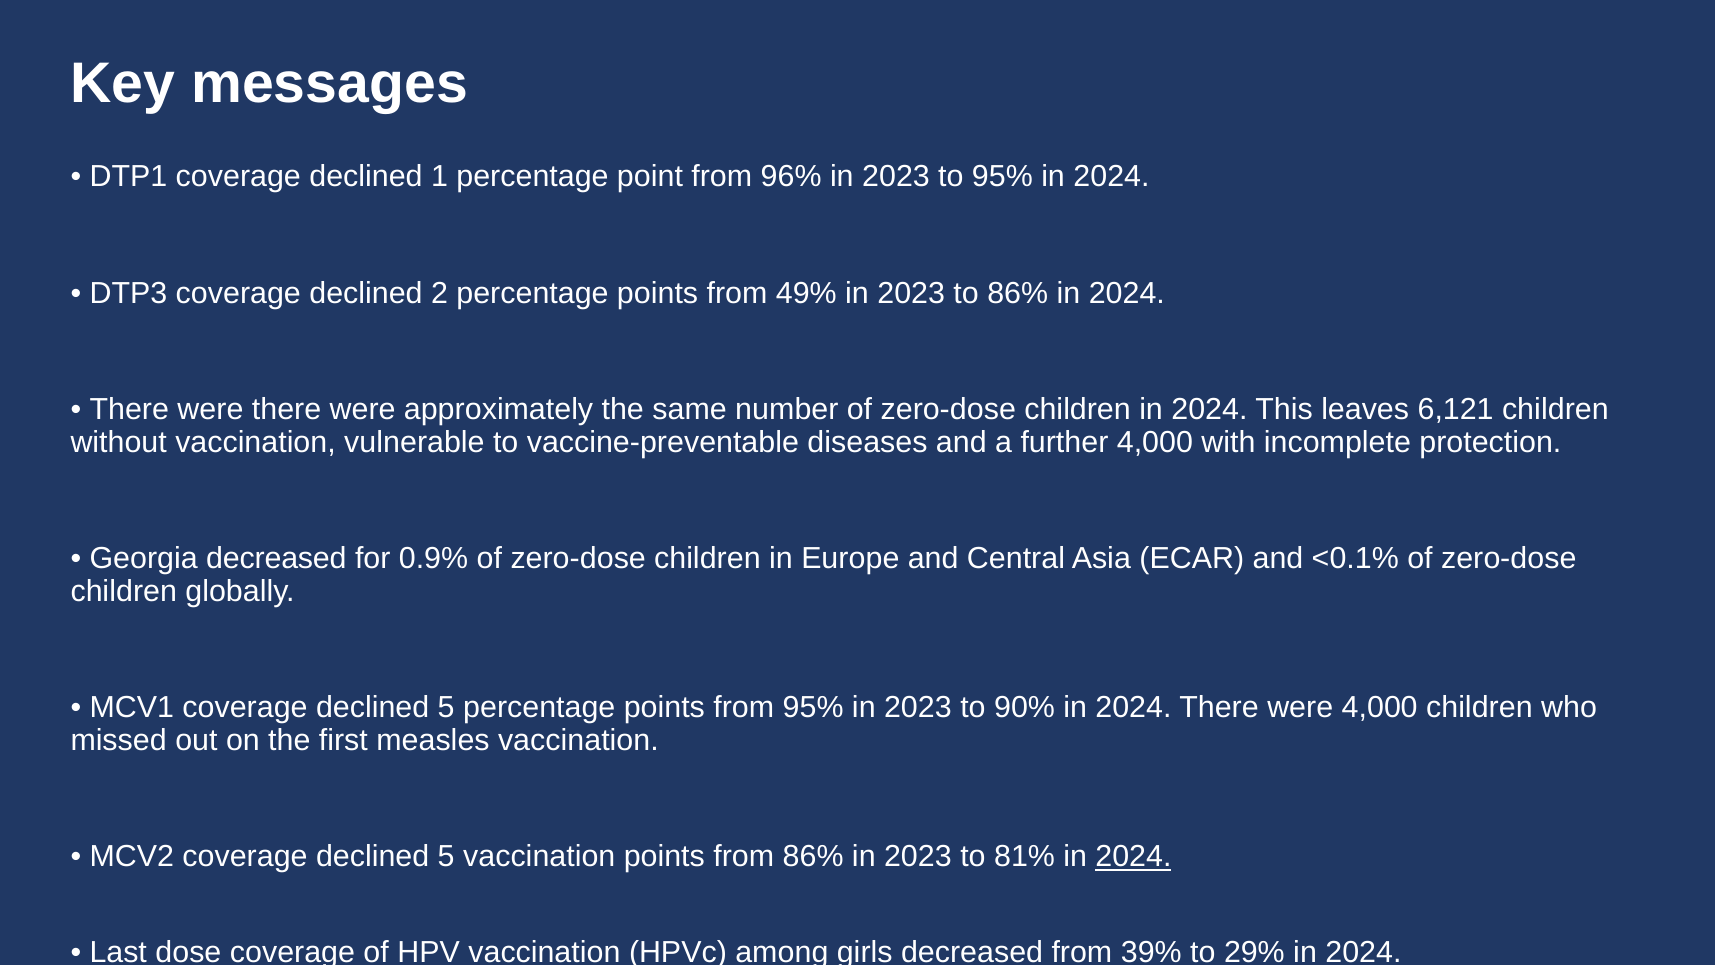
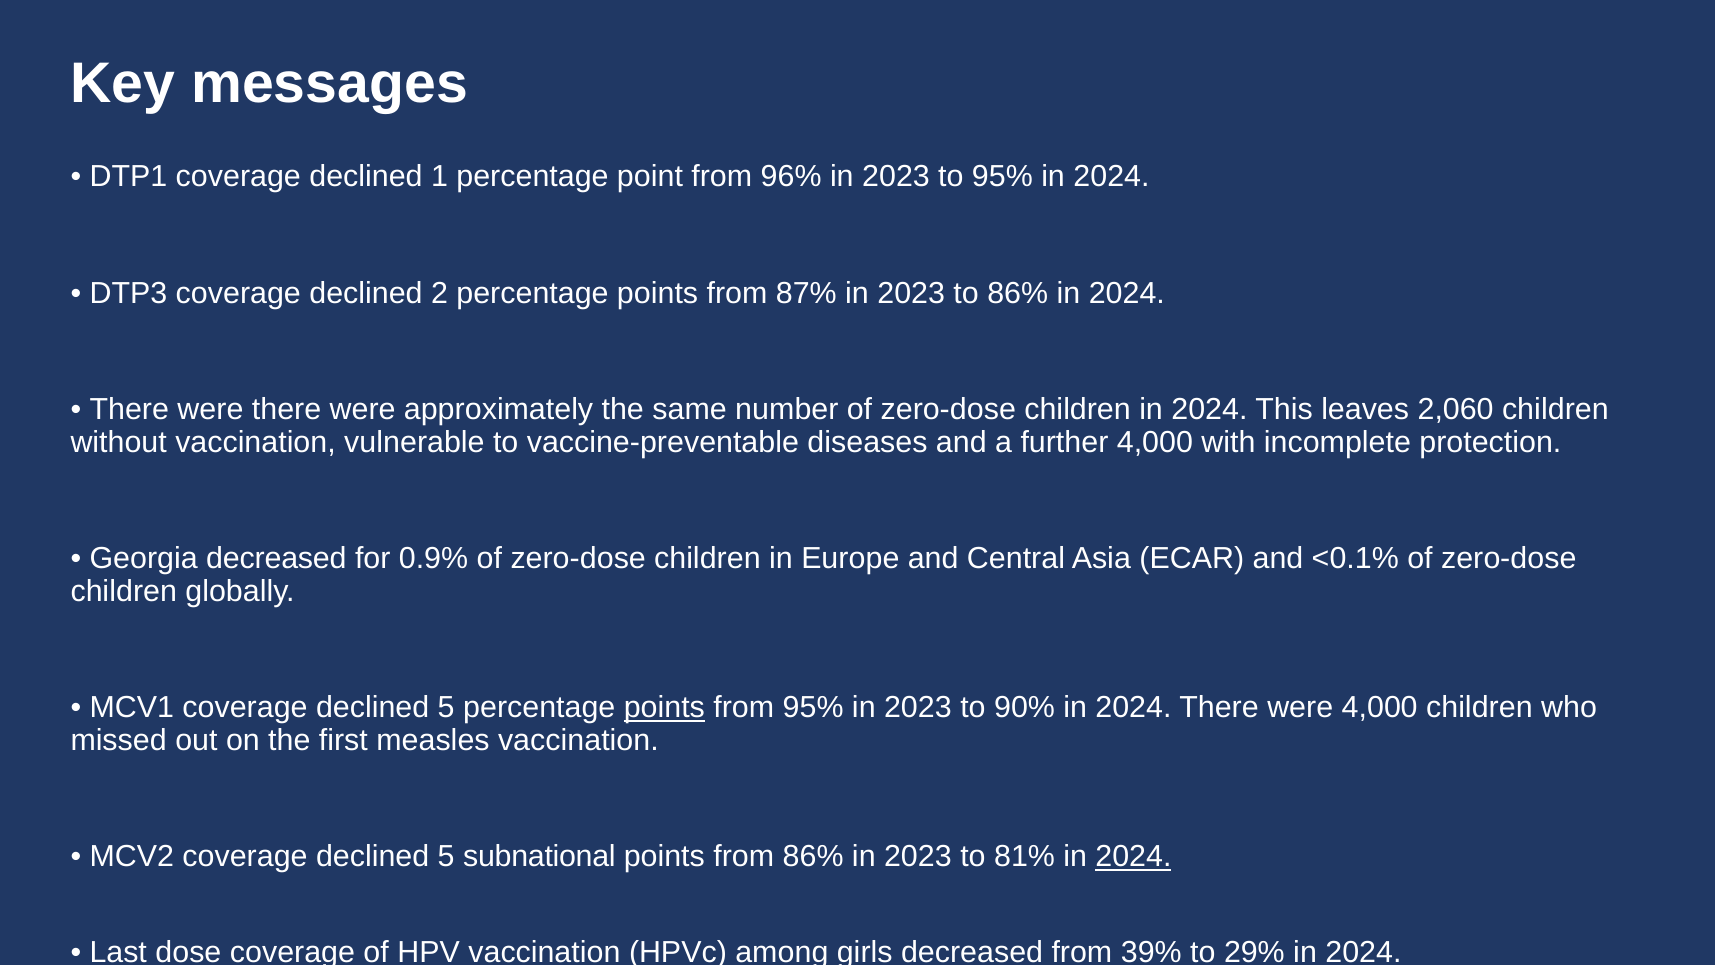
49%: 49% -> 87%
6,121: 6,121 -> 2,060
points at (664, 708) underline: none -> present
5 vaccination: vaccination -> subnational
